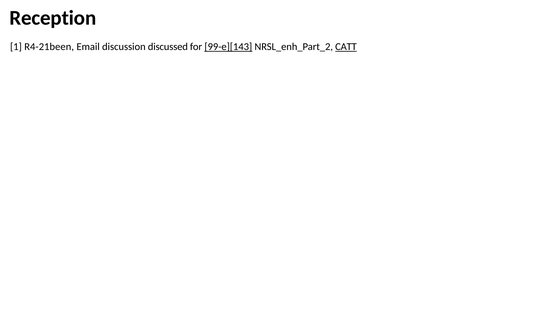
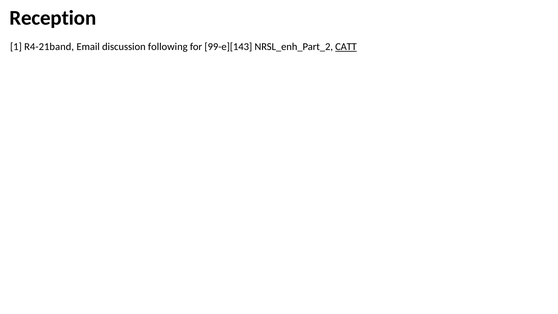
R4-21been: R4-21been -> R4-21band
discussed: discussed -> following
99-e][143 underline: present -> none
